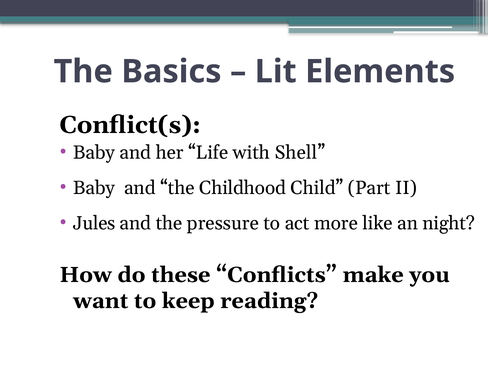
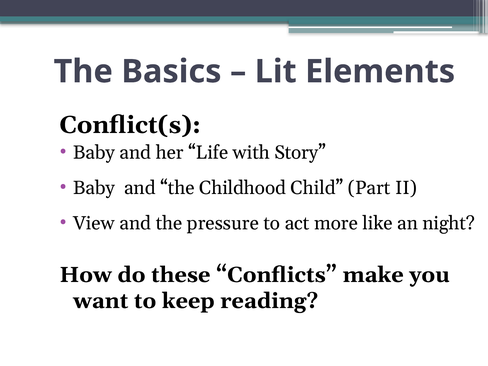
Shell: Shell -> Story
Jules: Jules -> View
